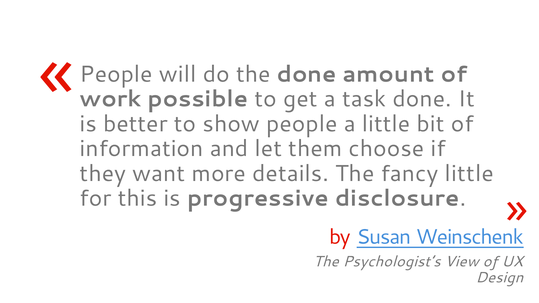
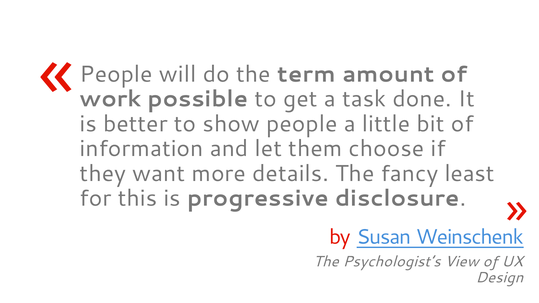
the done: done -> term
fancy little: little -> least
